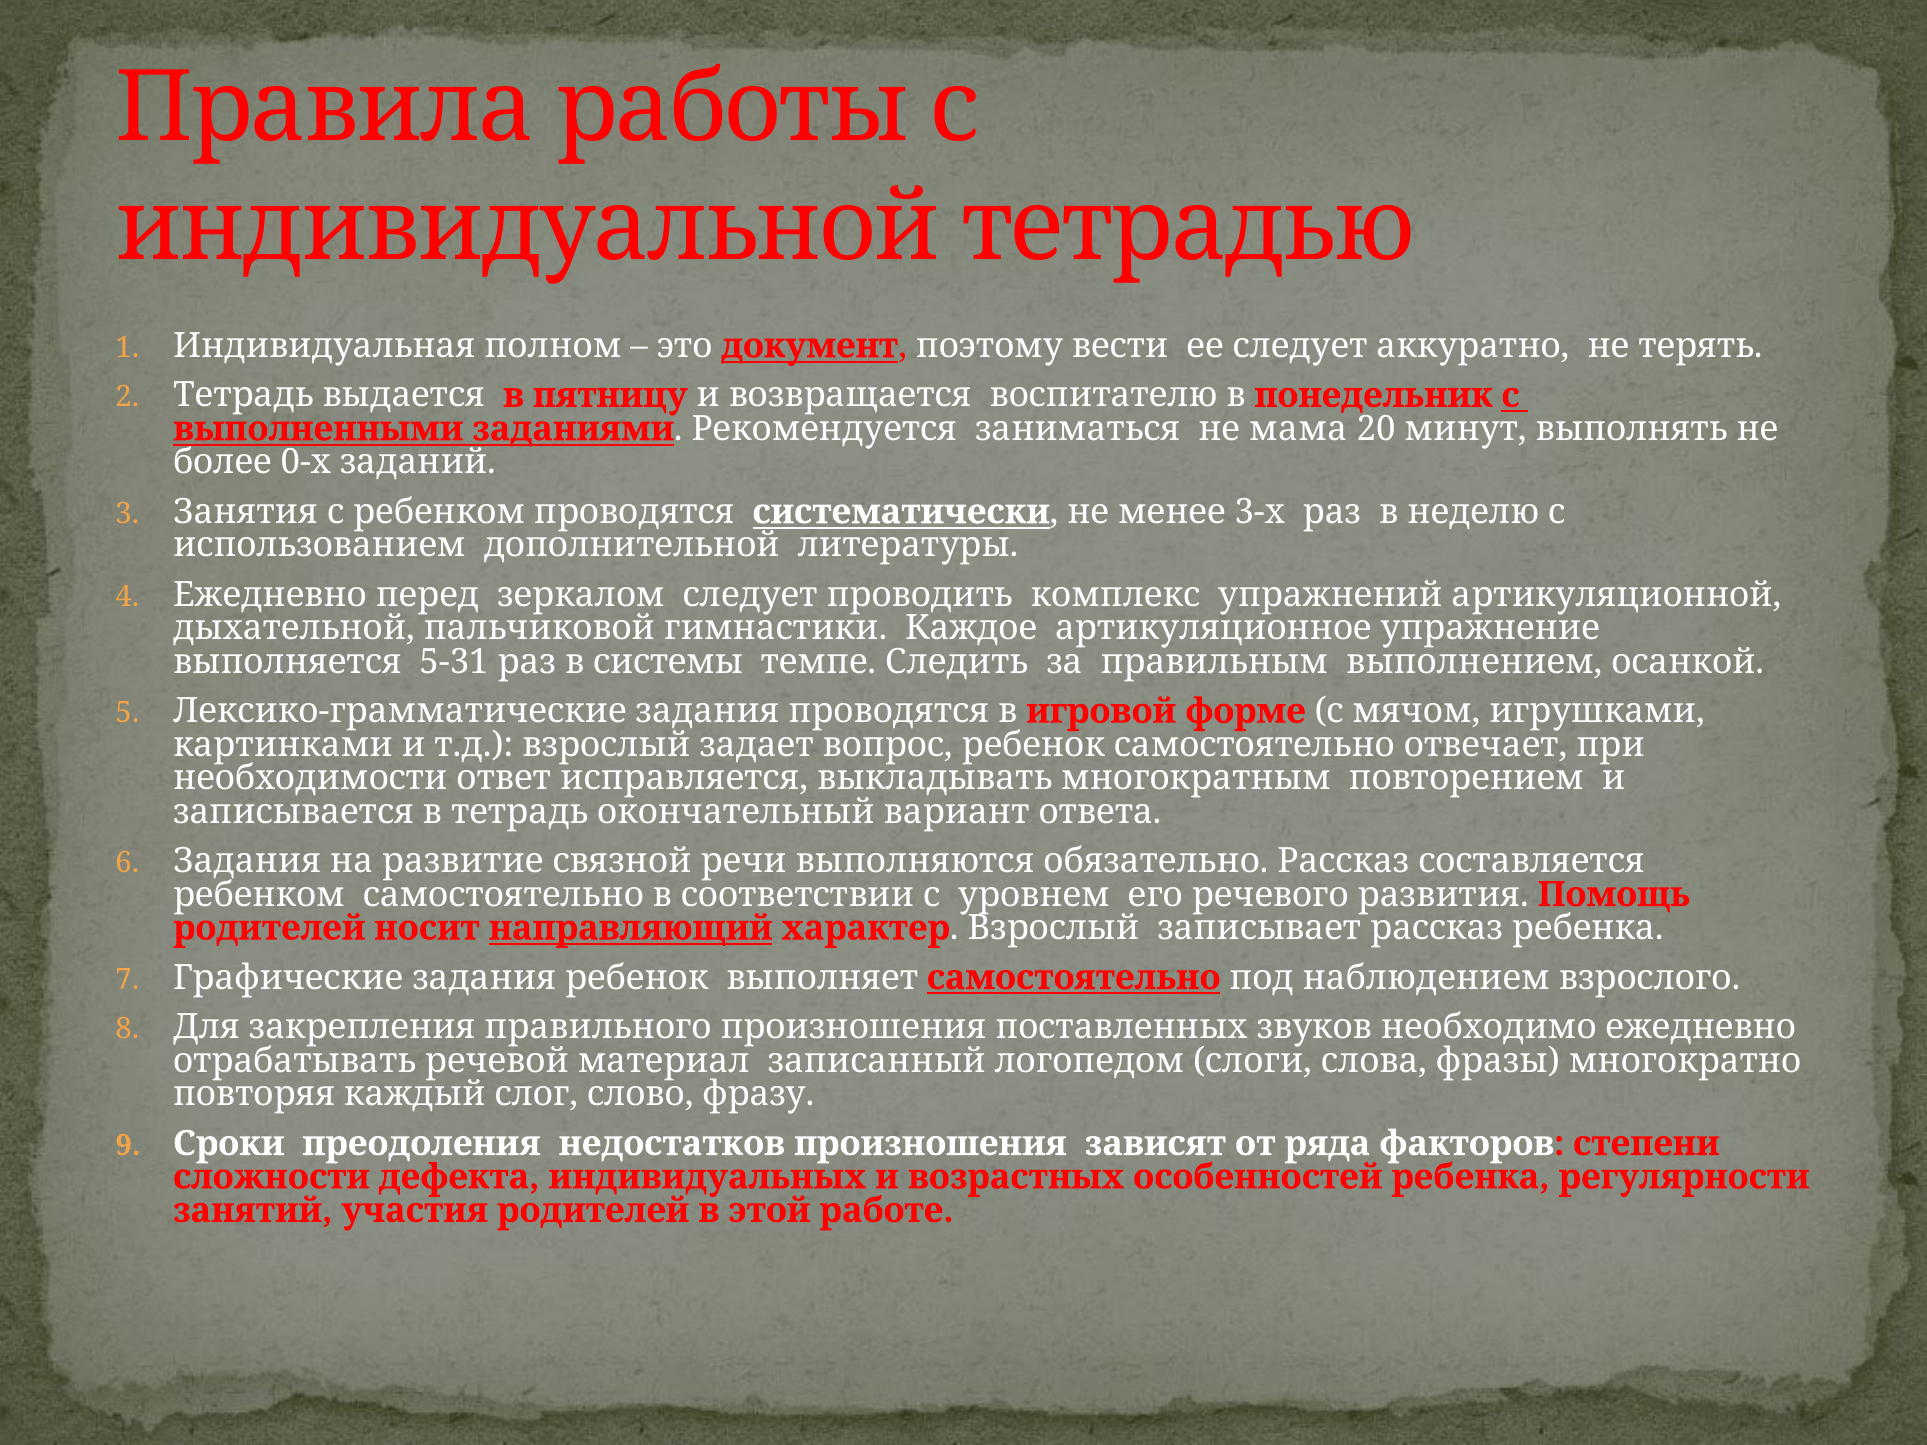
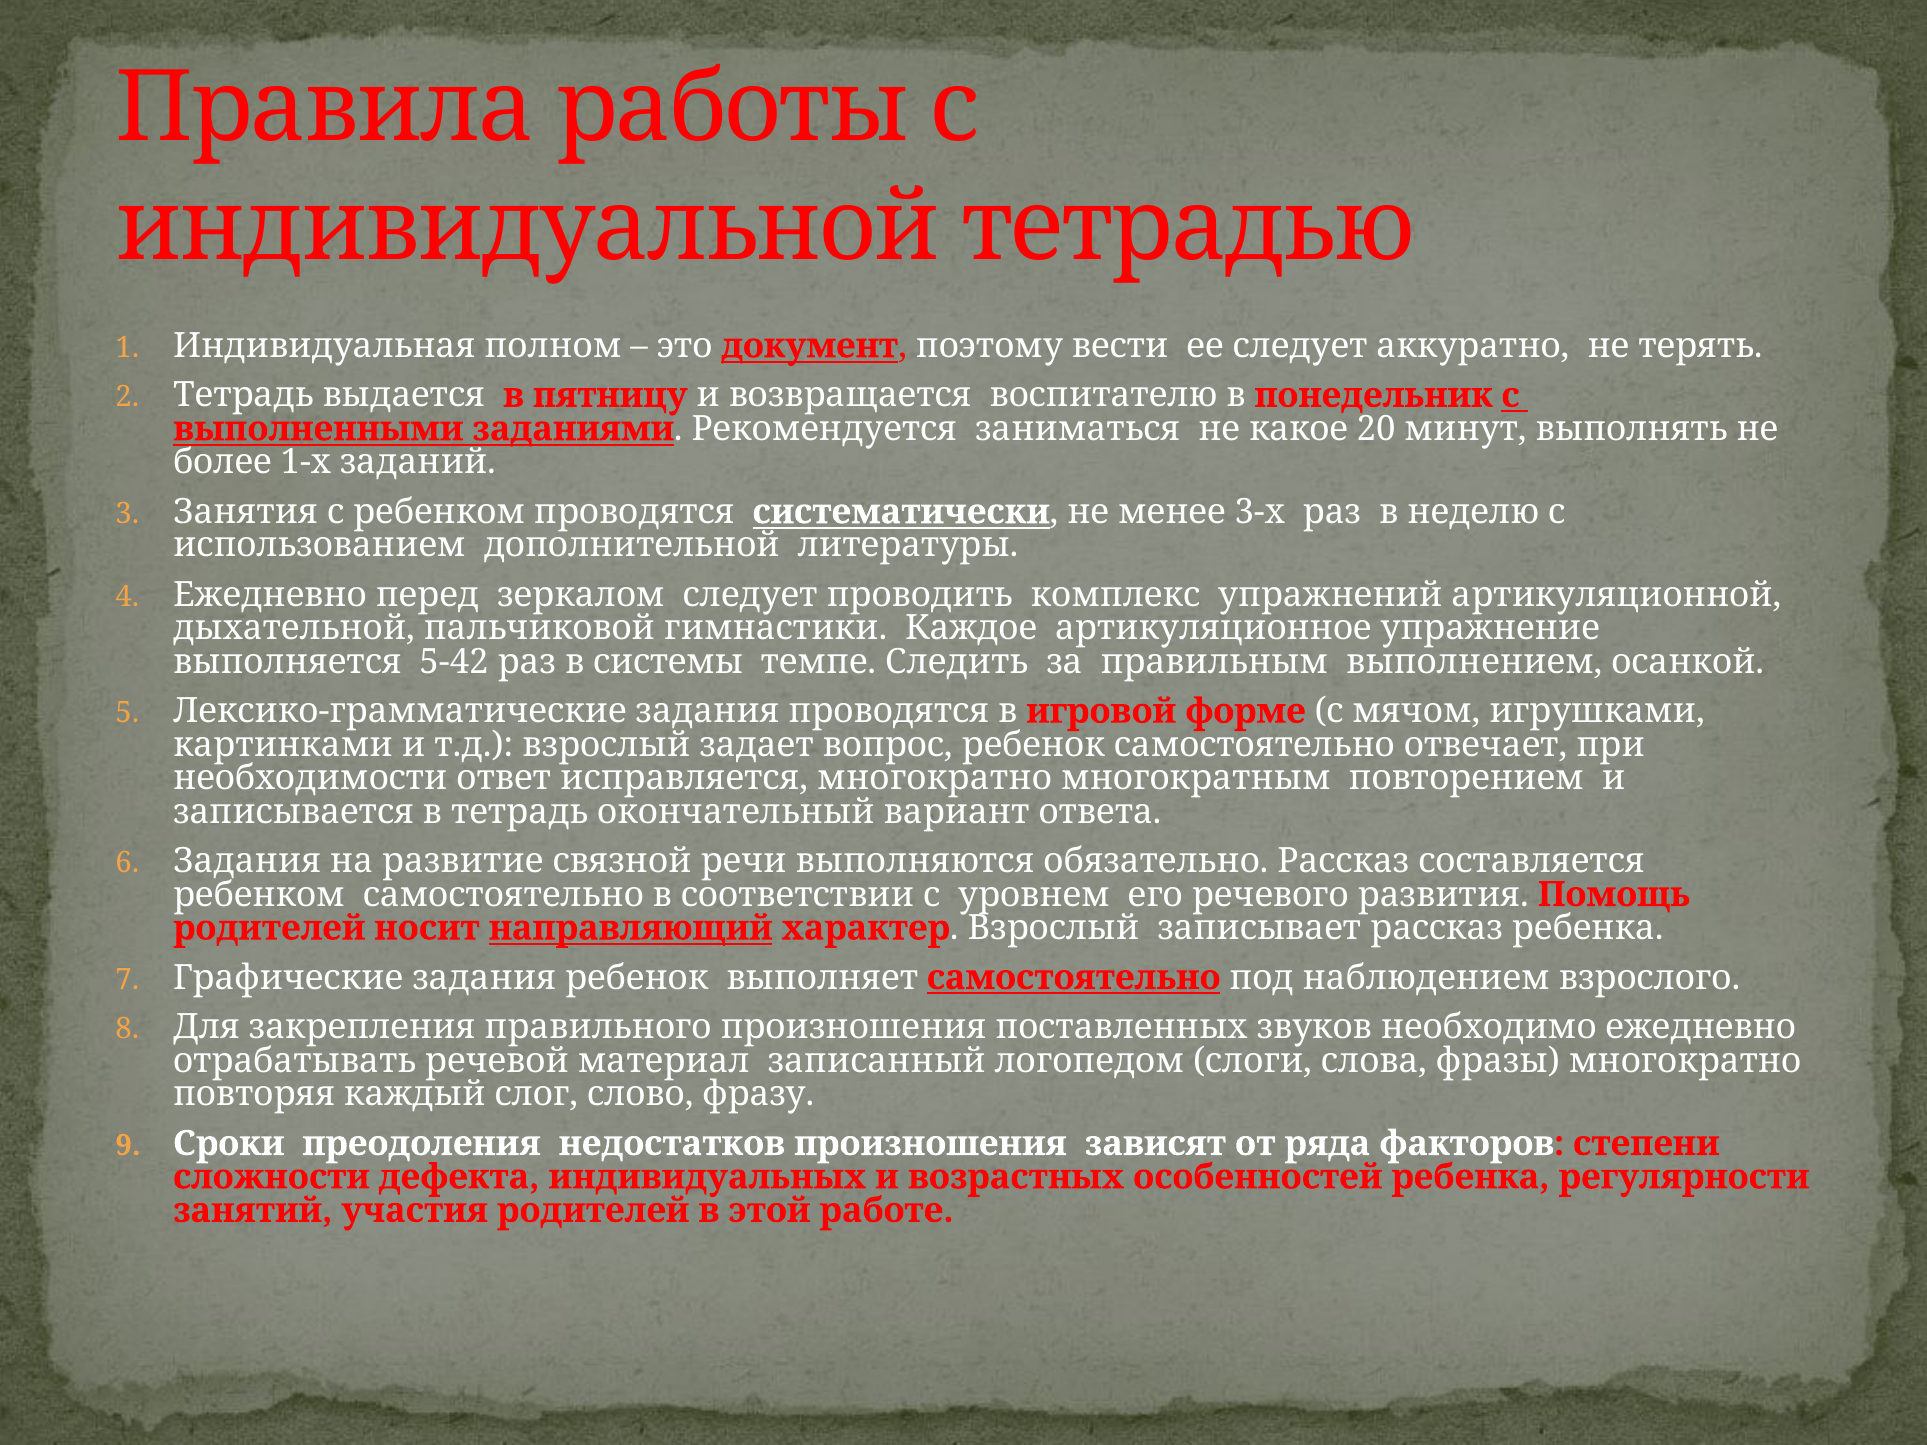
мама: мама -> какое
0-х: 0-х -> 1-х
5-31: 5-31 -> 5-42
исправляется выкладывать: выкладывать -> многократно
